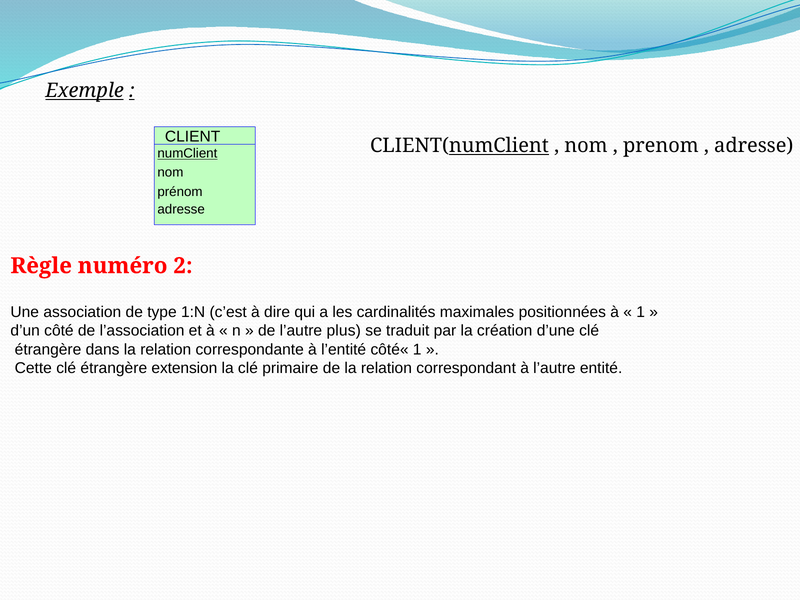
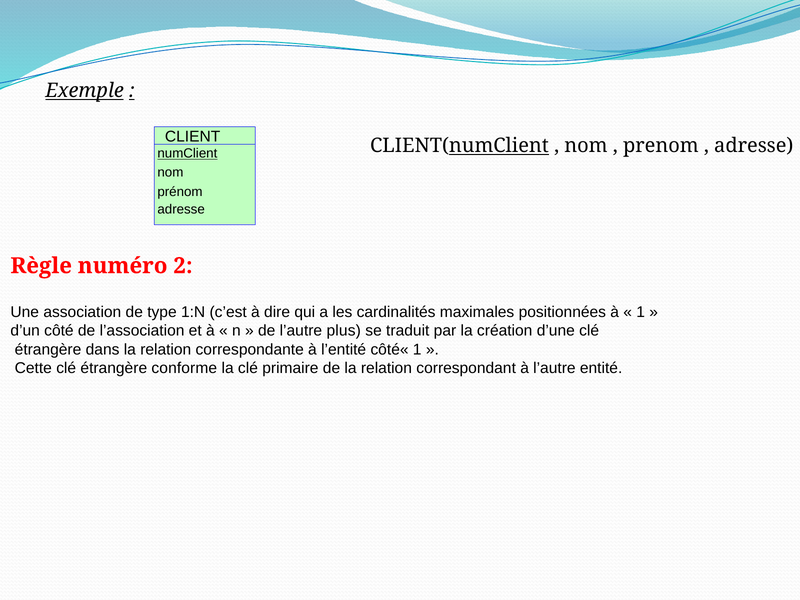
extension: extension -> conforme
